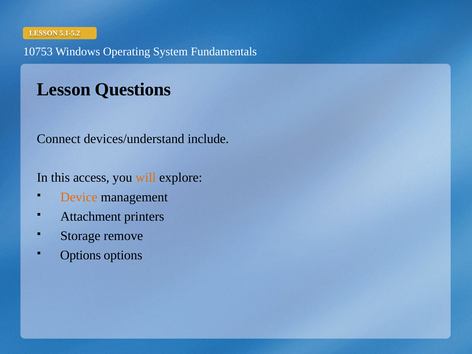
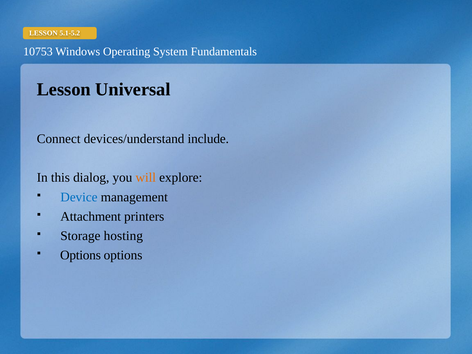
Questions: Questions -> Universal
access: access -> dialog
Device colour: orange -> blue
remove: remove -> hosting
